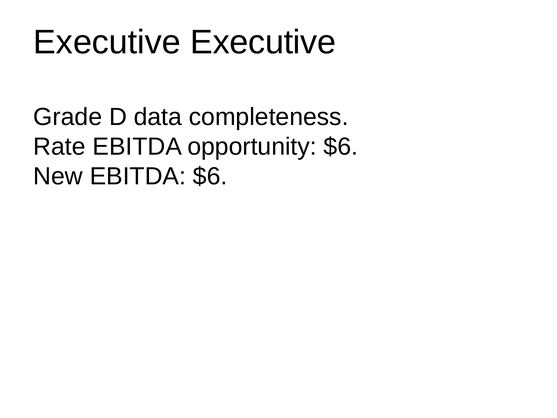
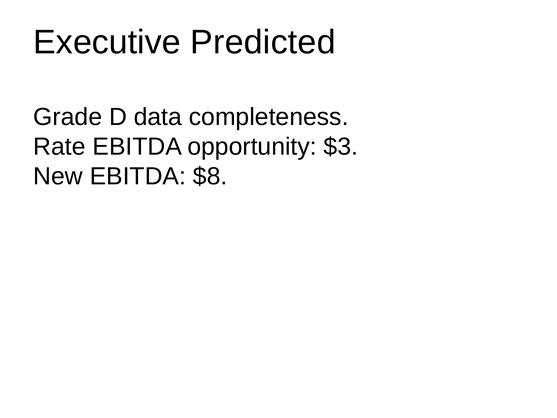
Executive Executive: Executive -> Predicted
opportunity $6: $6 -> $3
EBITDA $6: $6 -> $8
